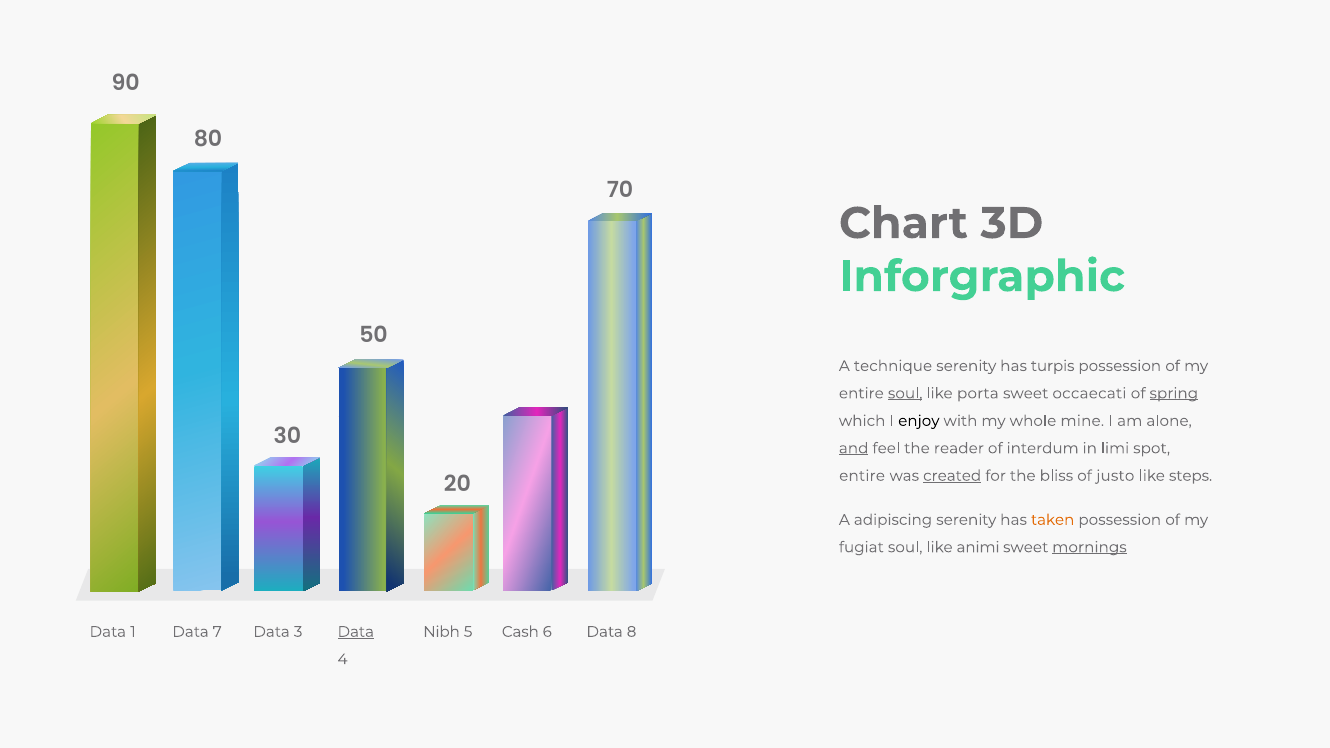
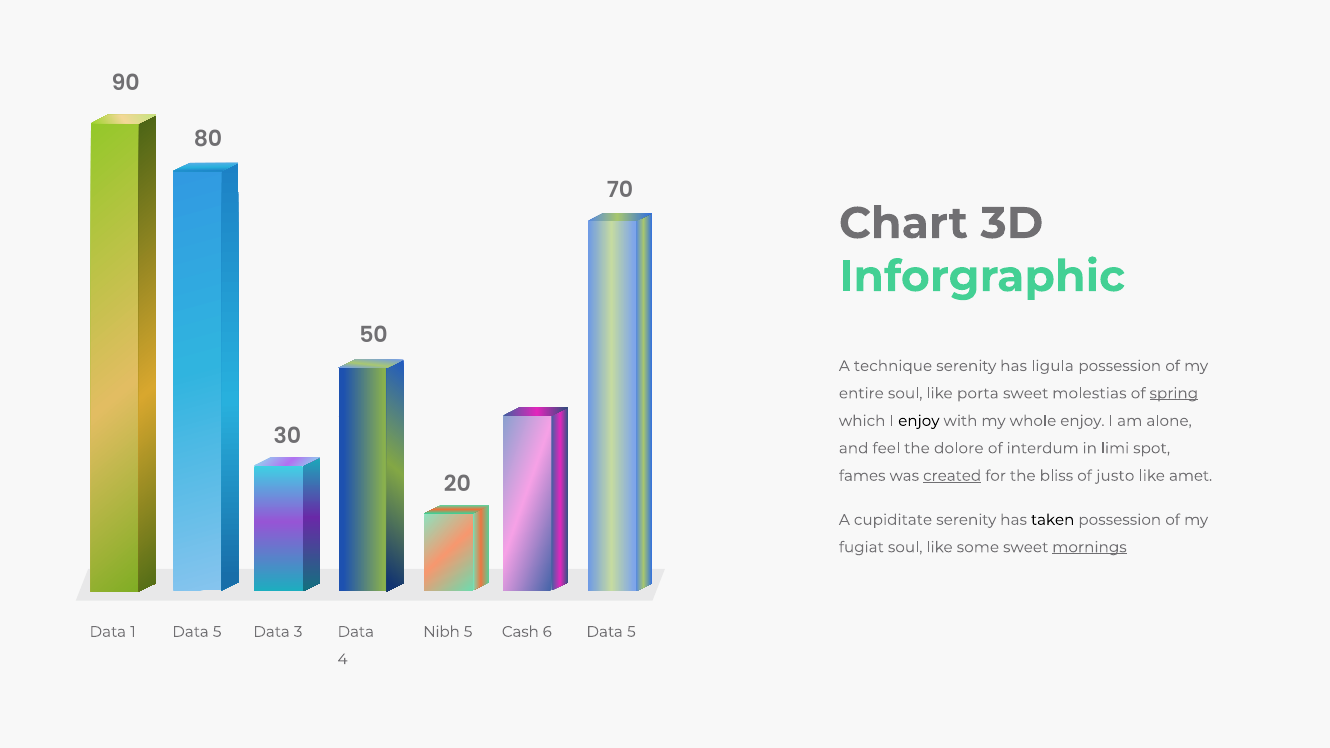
turpis: turpis -> ligula
soul at (905, 393) underline: present -> none
occaecati: occaecati -> molestias
whole mine: mine -> enjoy
and underline: present -> none
reader: reader -> dolore
entire at (862, 476): entire -> fames
steps: steps -> amet
adipiscing: adipiscing -> cupiditate
taken colour: orange -> black
animi: animi -> some
1 Data 7: 7 -> 5
Data at (356, 632) underline: present -> none
6 Data 8: 8 -> 5
